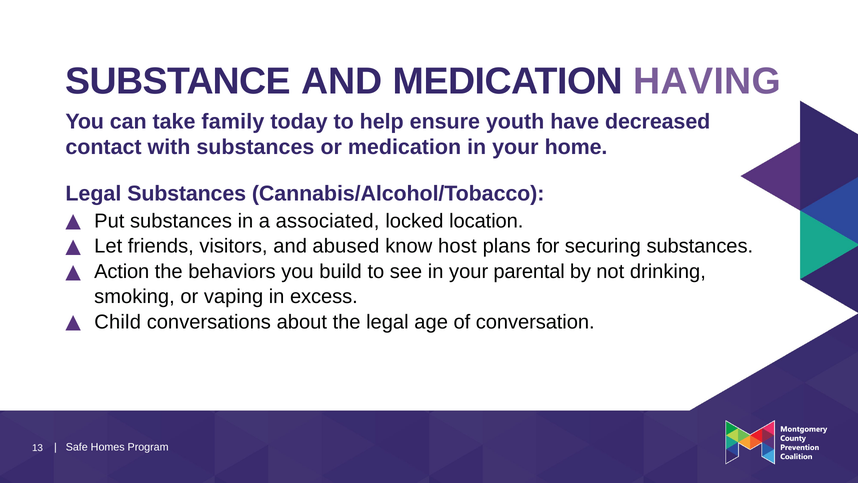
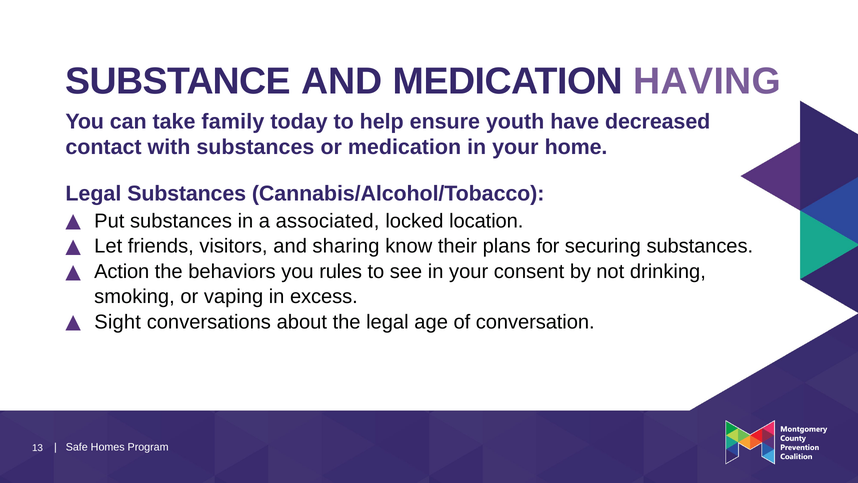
abused: abused -> sharing
host: host -> their
build: build -> rules
parental: parental -> consent
Child: Child -> Sight
